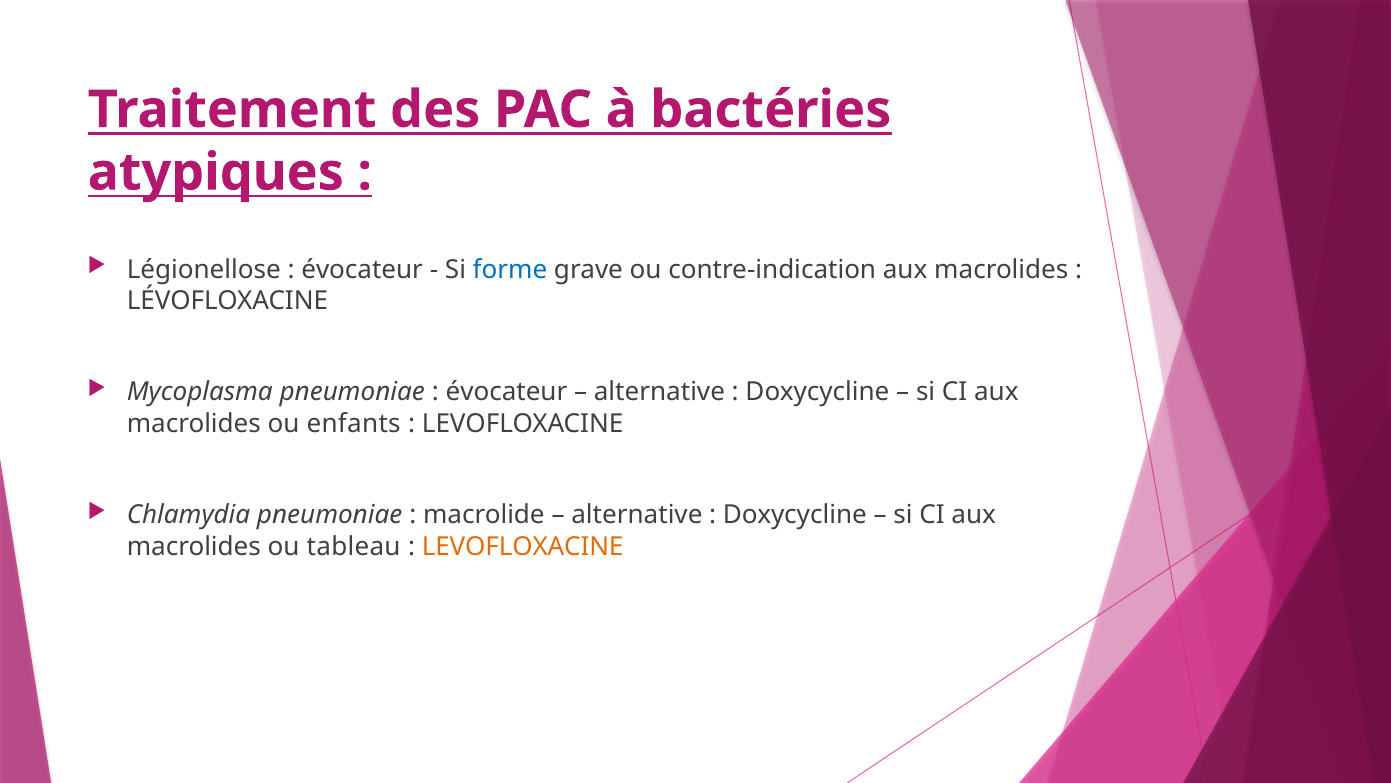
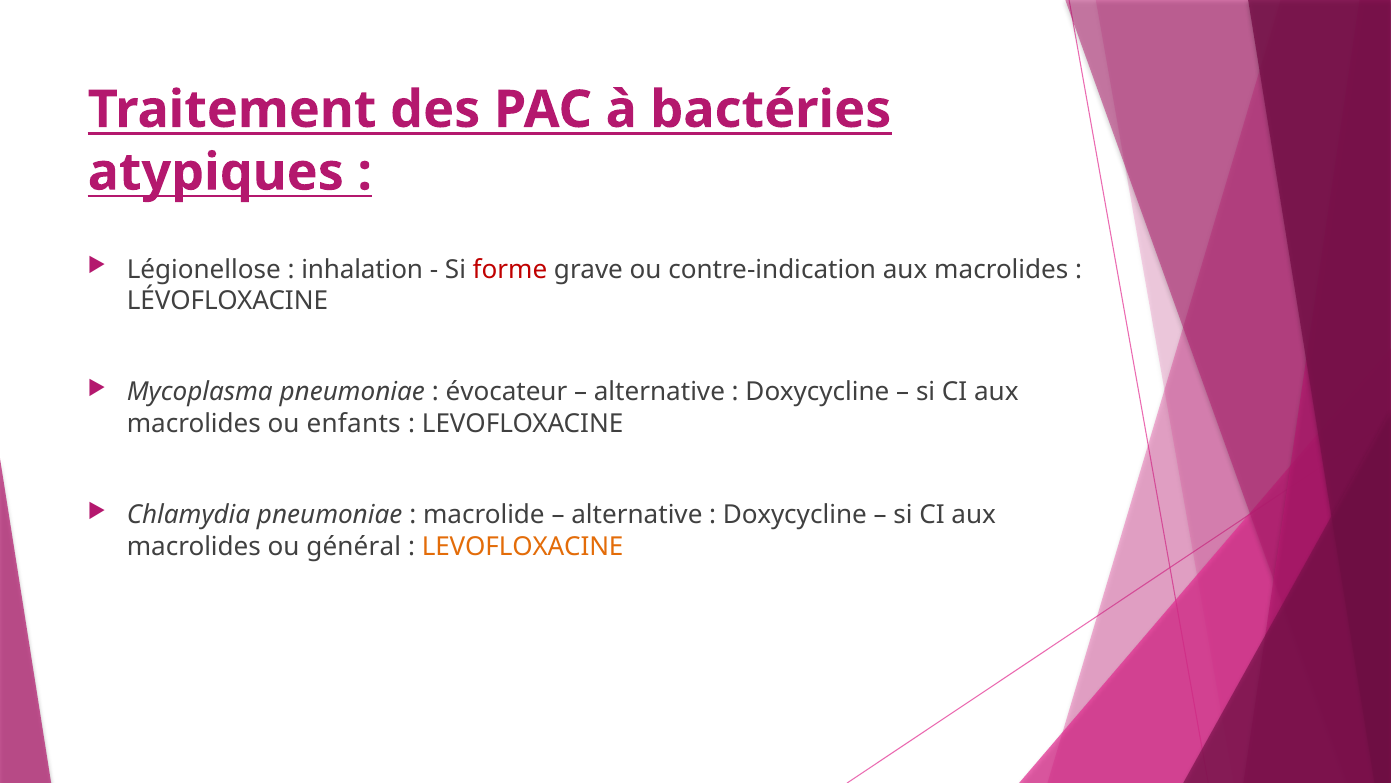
évocateur at (362, 269): évocateur -> inhalation
forme colour: blue -> red
tableau: tableau -> général
